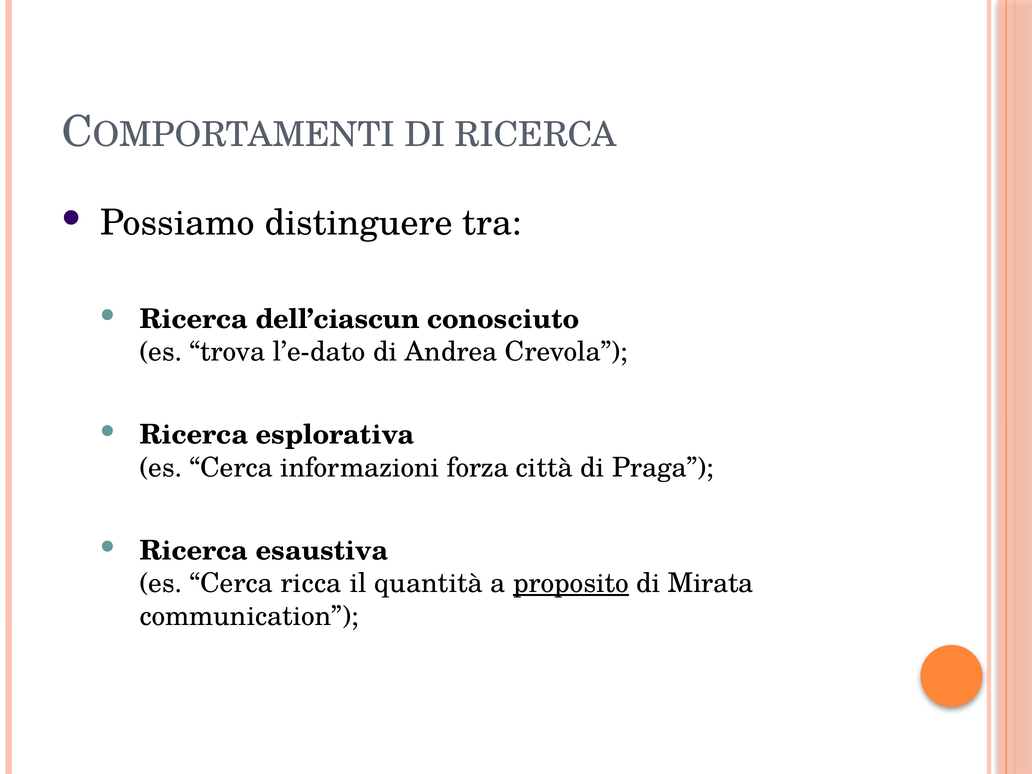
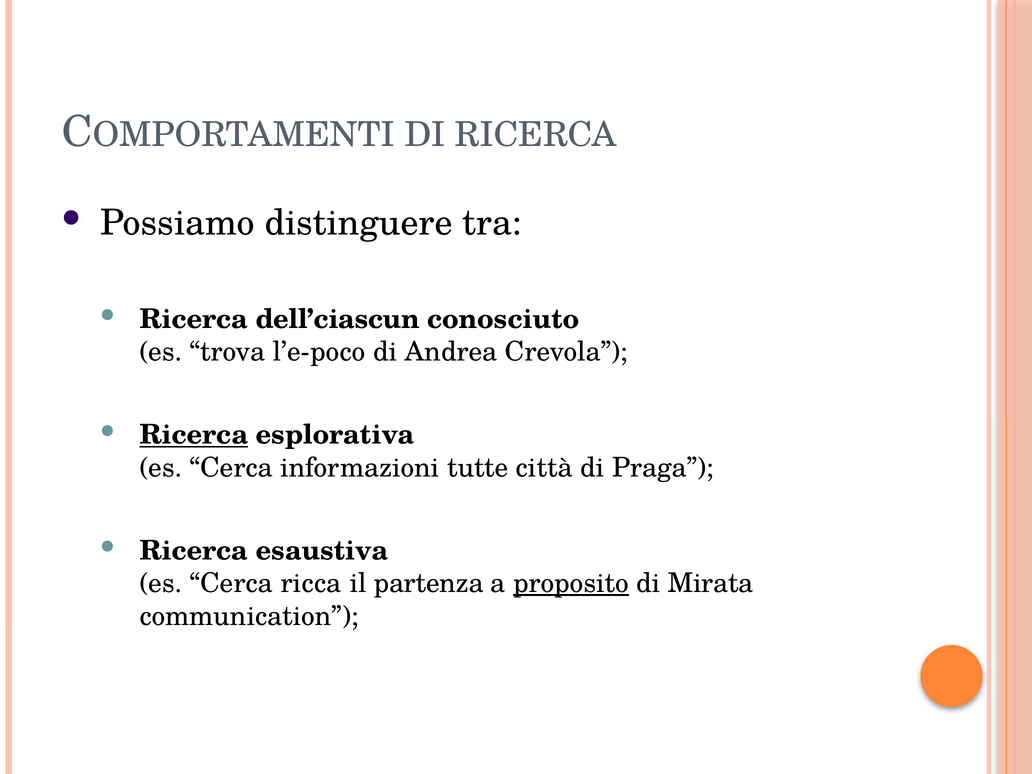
l’e-dato: l’e-dato -> l’e-poco
Ricerca at (194, 435) underline: none -> present
forza: forza -> tutte
quantità: quantità -> partenza
